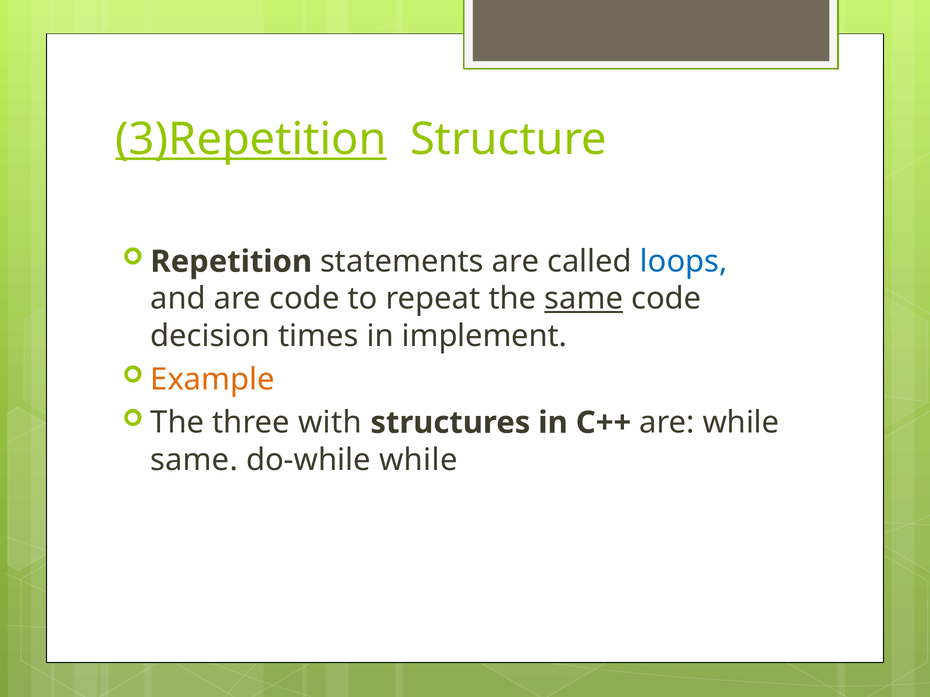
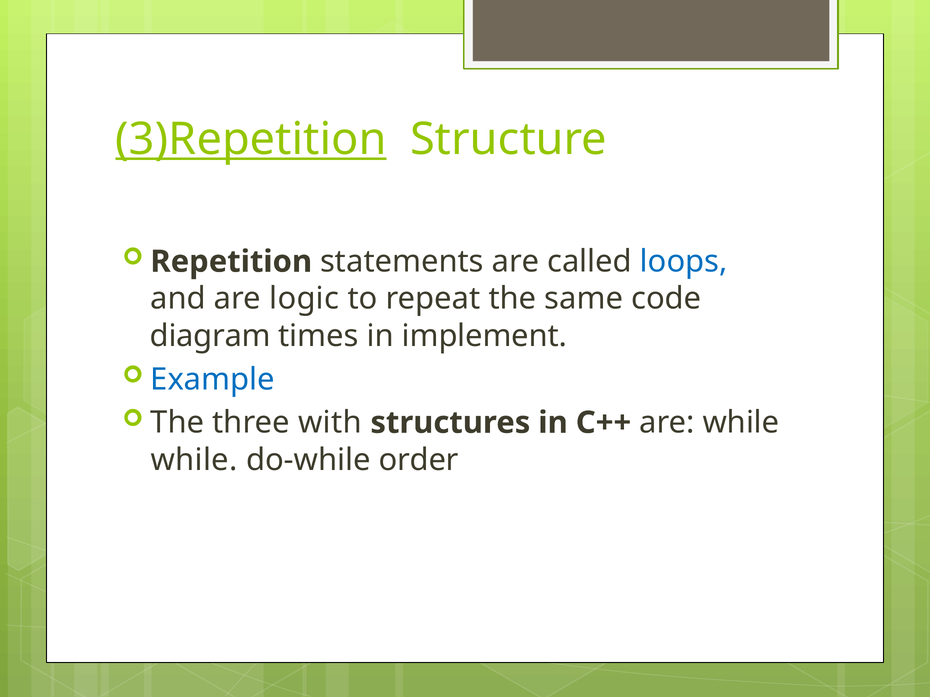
are code: code -> logic
same at (584, 299) underline: present -> none
decision: decision -> diagram
Example colour: orange -> blue
same at (194, 460): same -> while
do-while while: while -> order
